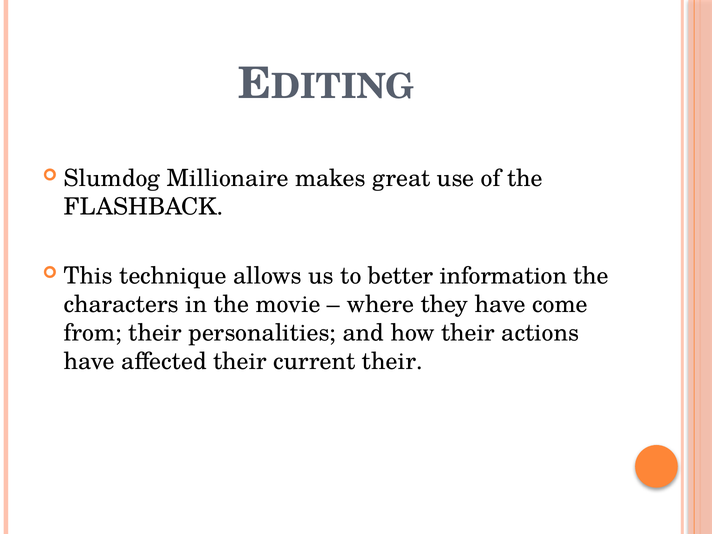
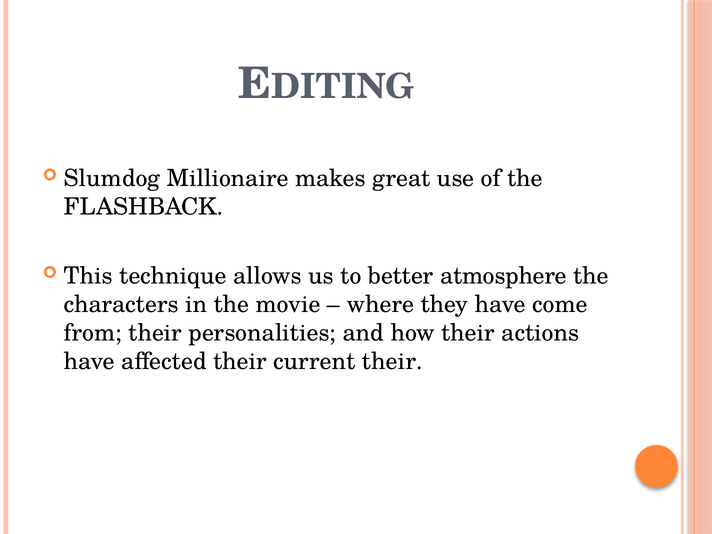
information: information -> atmosphere
